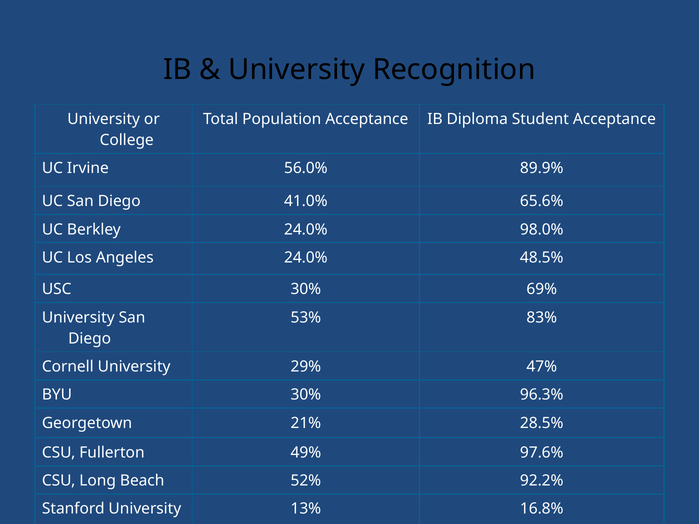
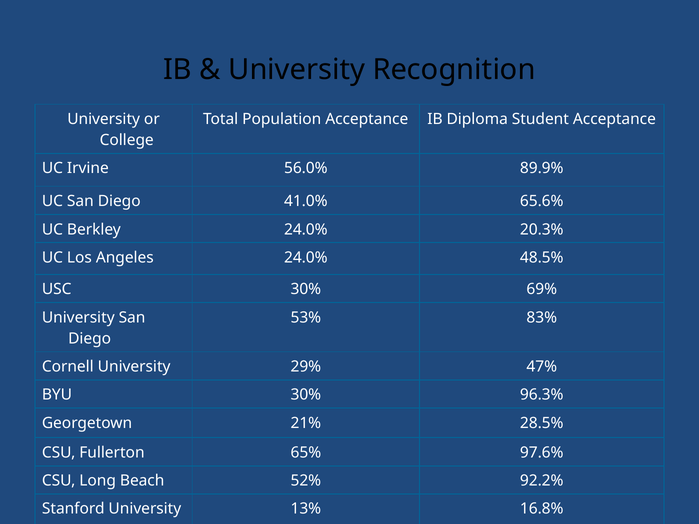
98.0%: 98.0% -> 20.3%
49%: 49% -> 65%
